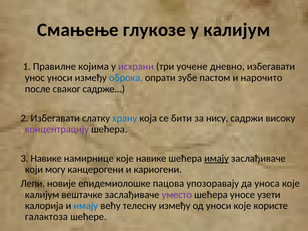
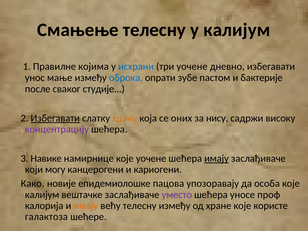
Смањење глукозе: глукозе -> телесну
исхрани colour: purple -> blue
унос уноси: уноси -> мање
нарочито: нарочито -> бактерије
садрже: садрже -> студије
Избегавати at (55, 118) underline: none -> present
храну colour: blue -> orange
бити: бити -> оних
које навике: навике -> уочене
Лепи: Лепи -> Како
уноса: уноса -> особа
узети: узети -> проф
имају at (86, 206) colour: blue -> orange
од уноси: уноси -> хране
